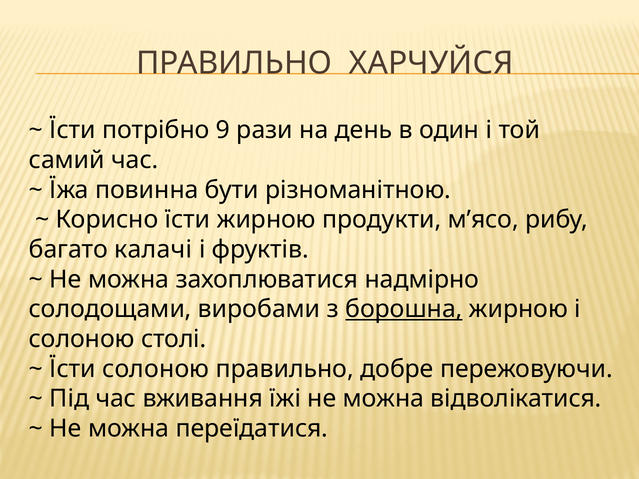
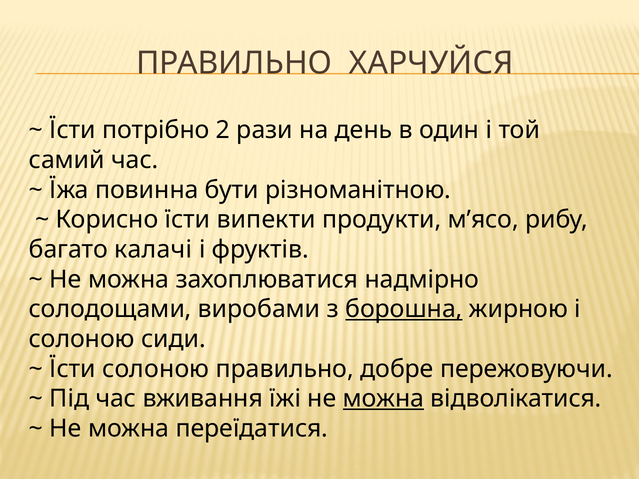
9: 9 -> 2
їсти жирною: жирною -> випекти
столі: столі -> сиди
можна at (383, 399) underline: none -> present
